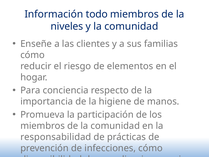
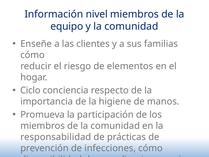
todo: todo -> nivel
niveles: niveles -> equipo
Para: Para -> Ciclo
